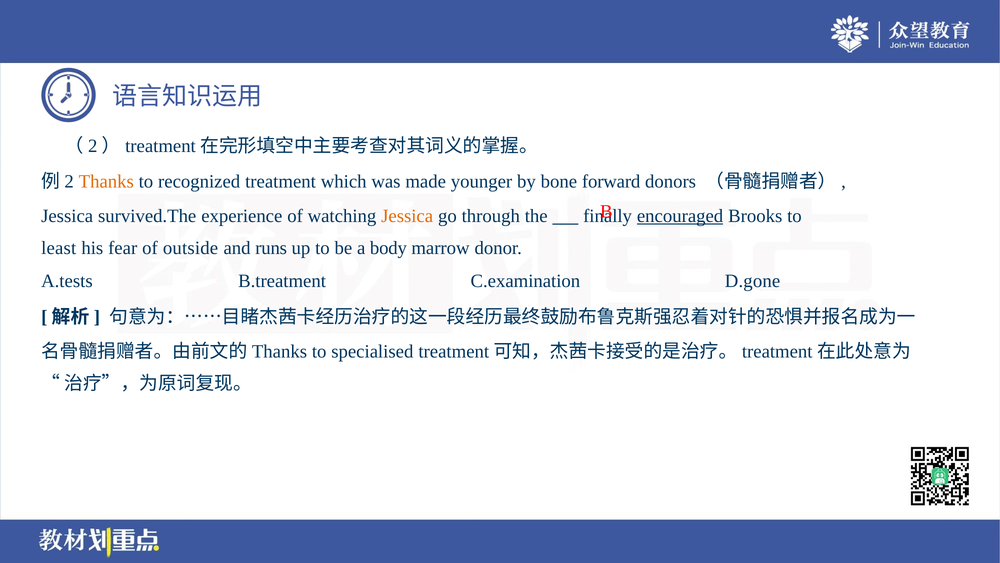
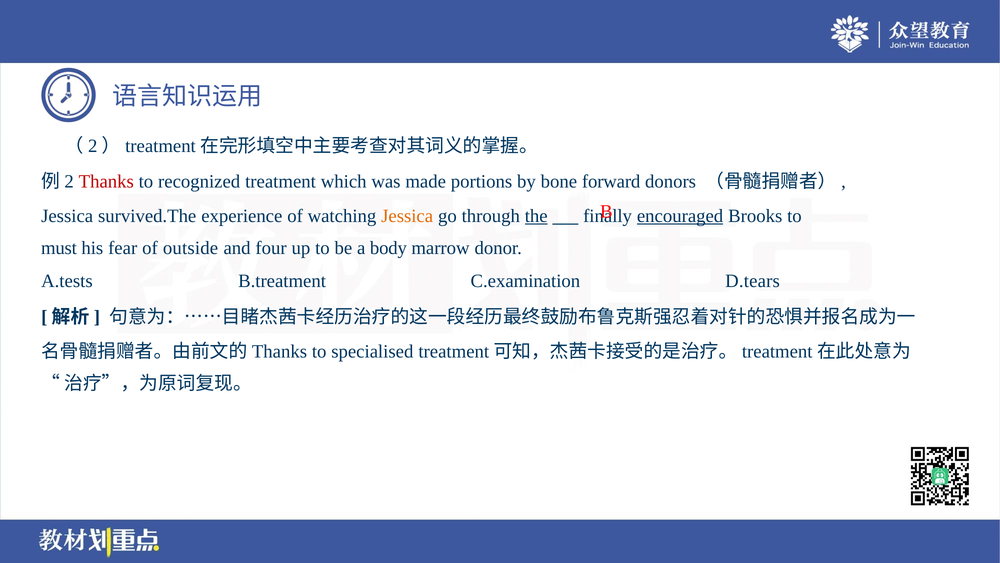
Thanks colour: orange -> red
younger: younger -> portions
the underline: none -> present
least: least -> must
runs: runs -> four
D.gone: D.gone -> D.tears
